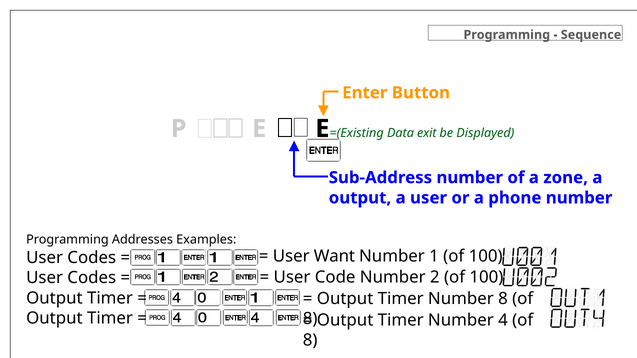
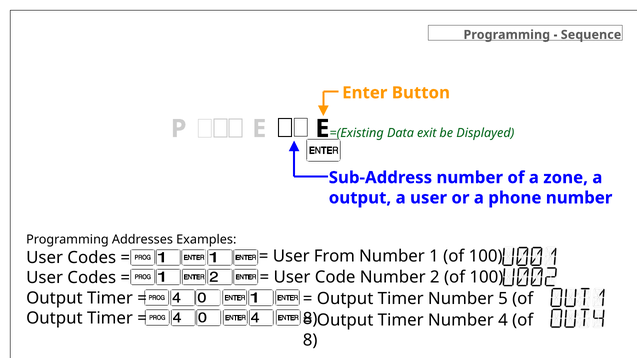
Want: Want -> From
Number 8: 8 -> 5
